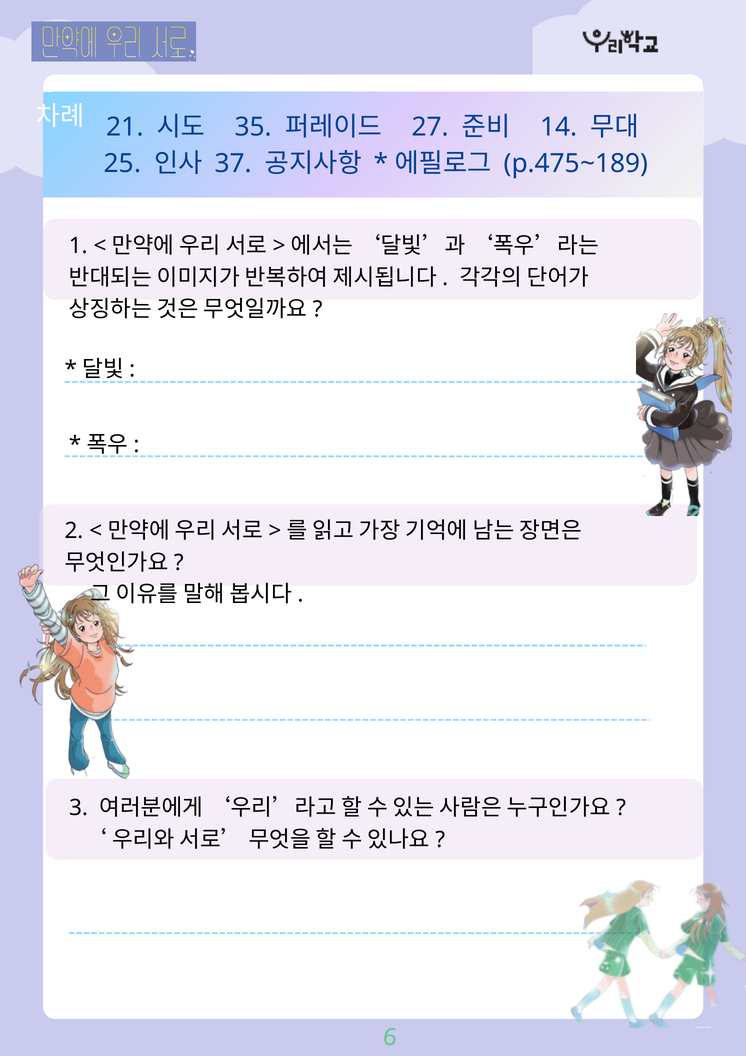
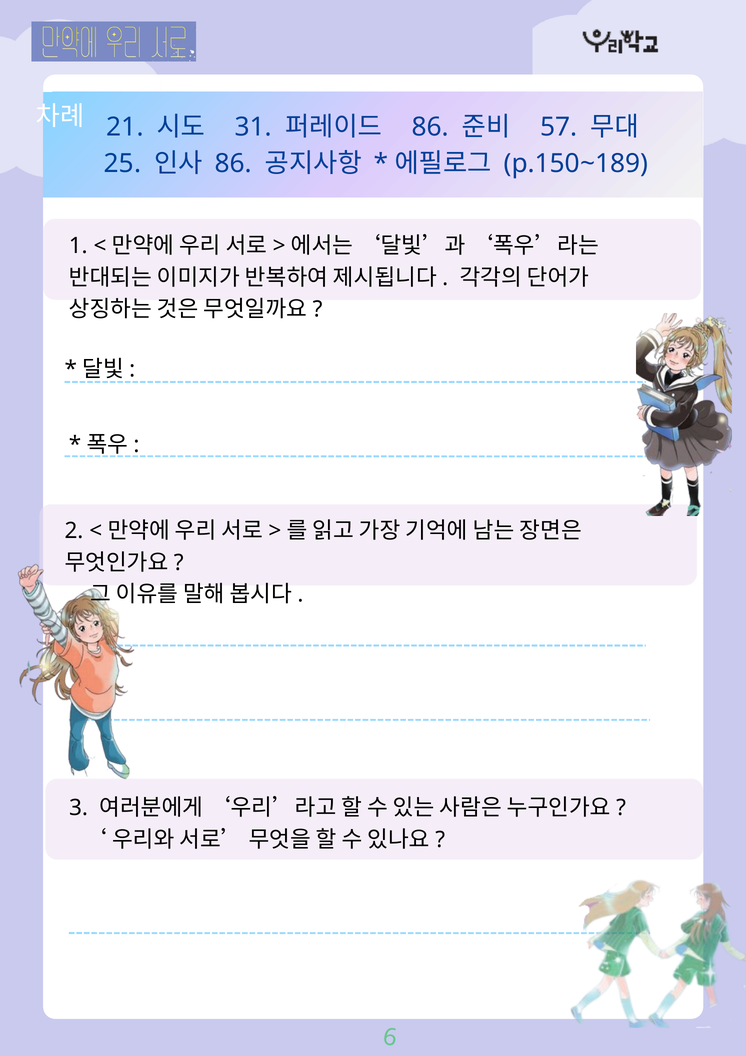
35: 35 -> 31
27 at (430, 127): 27 -> 86
14: 14 -> 57
37 at (233, 164): 37 -> 86
p.475~189: p.475~189 -> p.150~189
